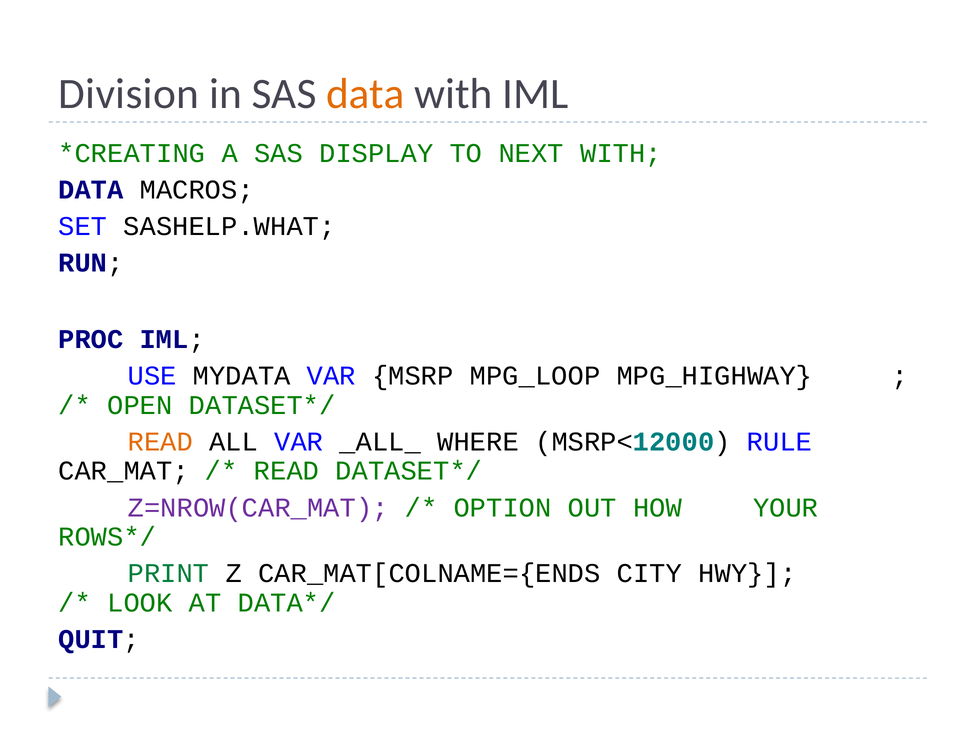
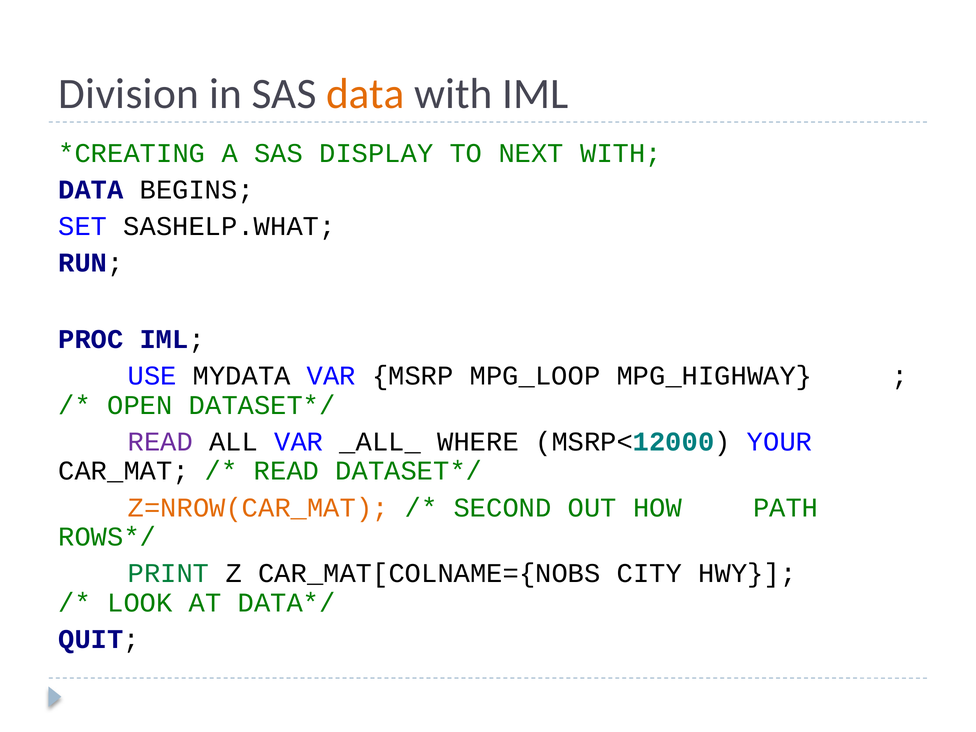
MACROS: MACROS -> BEGINS
READ at (160, 442) colour: orange -> purple
RULE: RULE -> YOUR
Z=NROW(CAR_MAT colour: purple -> orange
OPTION: OPTION -> SECOND
YOUR: YOUR -> PATH
CAR_MAT[COLNAME={ENDS: CAR_MAT[COLNAME={ENDS -> CAR_MAT[COLNAME={NOBS
